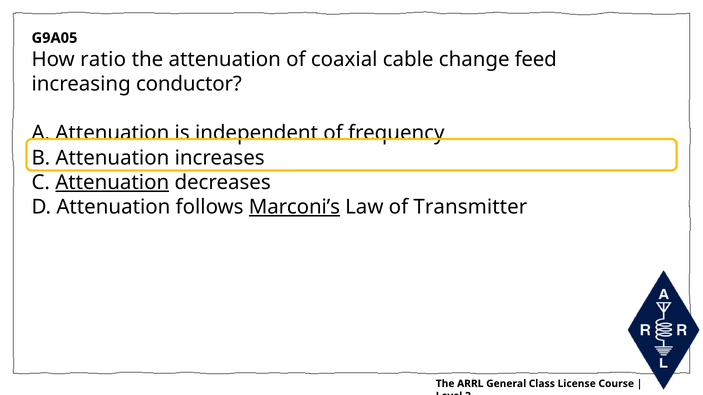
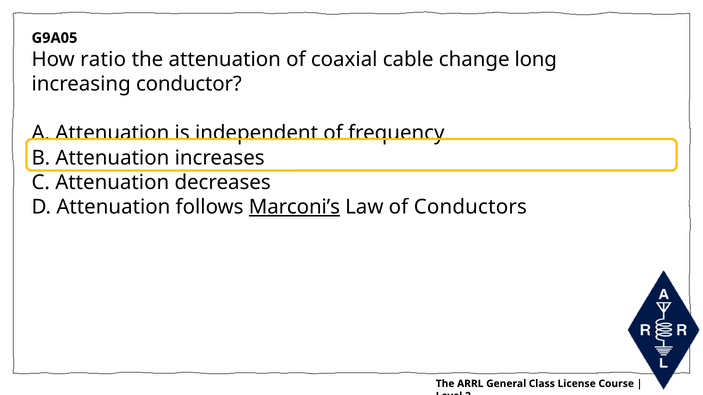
feed: feed -> long
Attenuation at (112, 183) underline: present -> none
Transmitter: Transmitter -> Conductors
